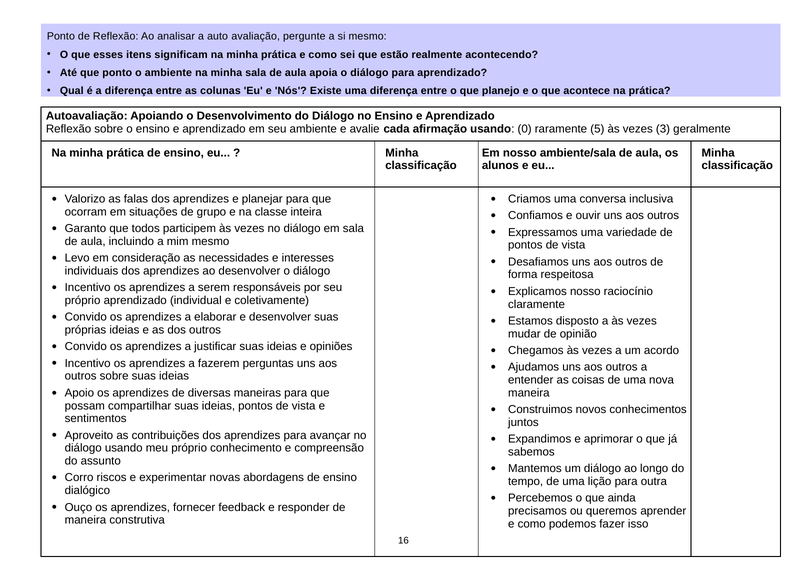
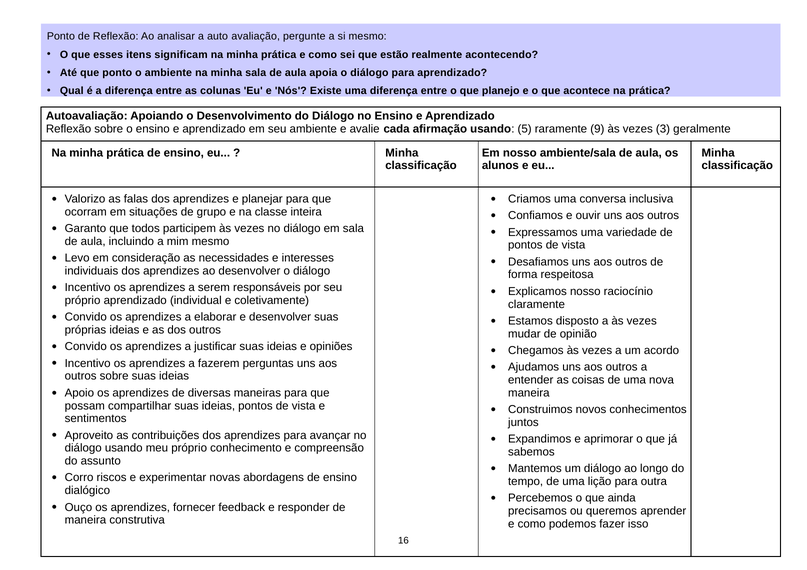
0: 0 -> 5
5: 5 -> 9
